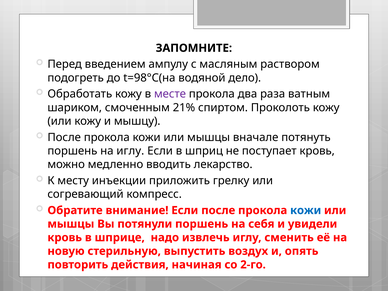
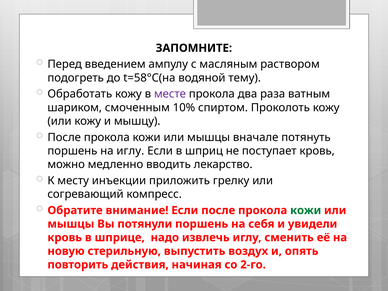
t=98°C(на: t=98°C(на -> t=58°C(на
дело: дело -> тему
21%: 21% -> 10%
кожи at (306, 210) colour: blue -> green
